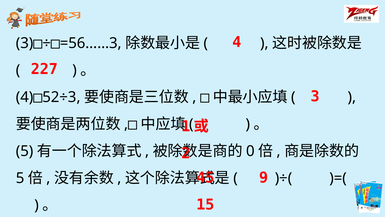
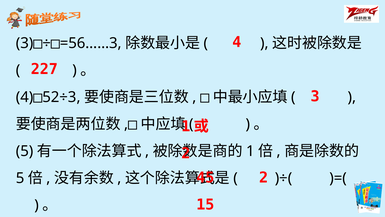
0: 0 -> 1
9 at (264, 177): 9 -> 2
